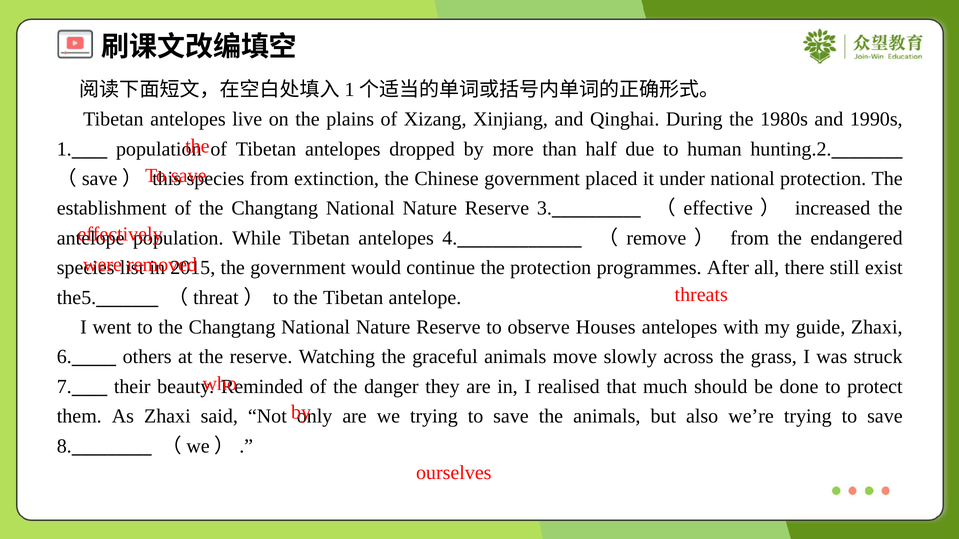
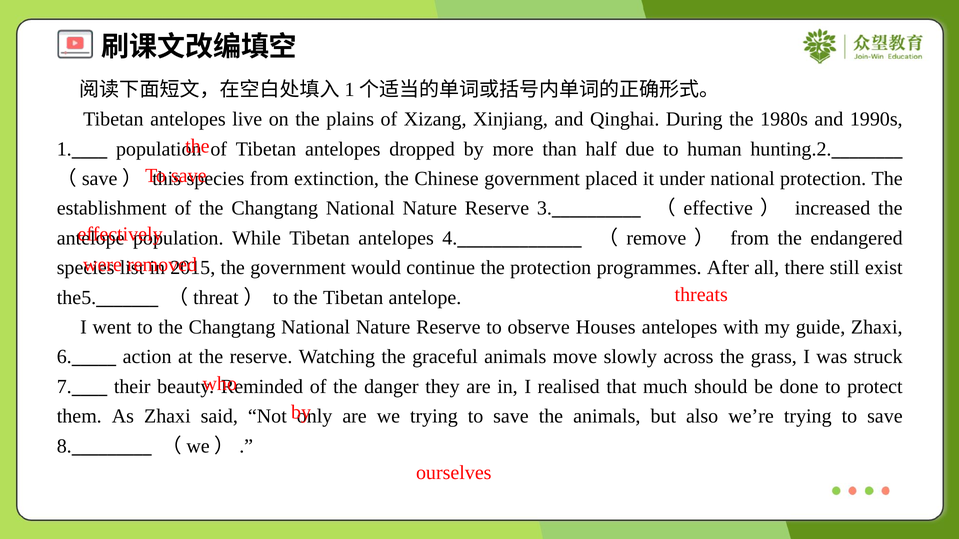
others: others -> action
